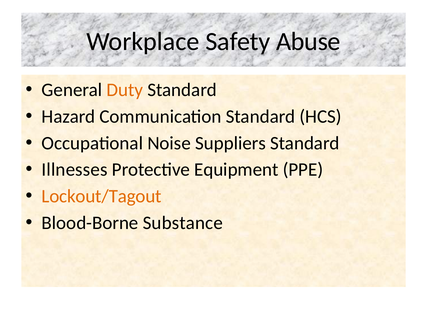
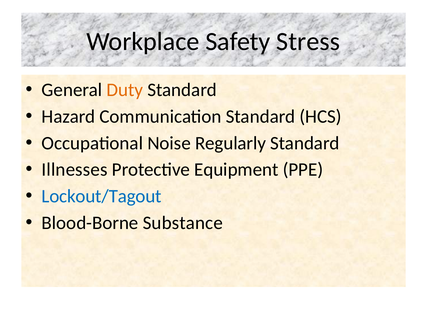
Abuse: Abuse -> Stress
Suppliers: Suppliers -> Regularly
Lockout/Tagout colour: orange -> blue
